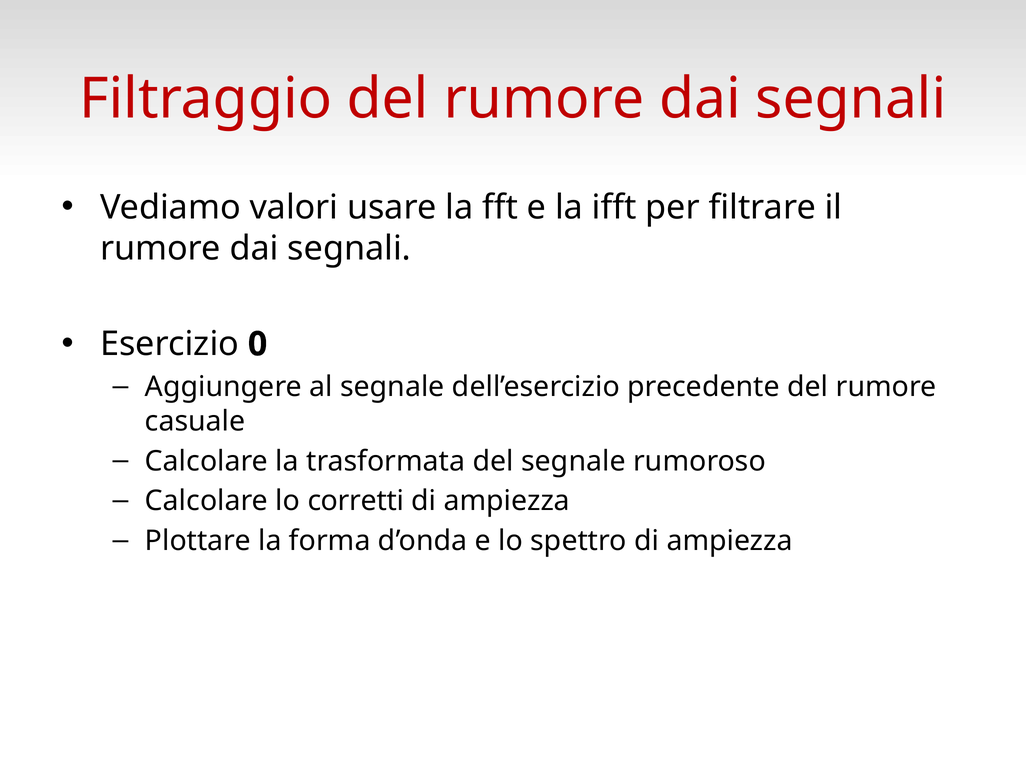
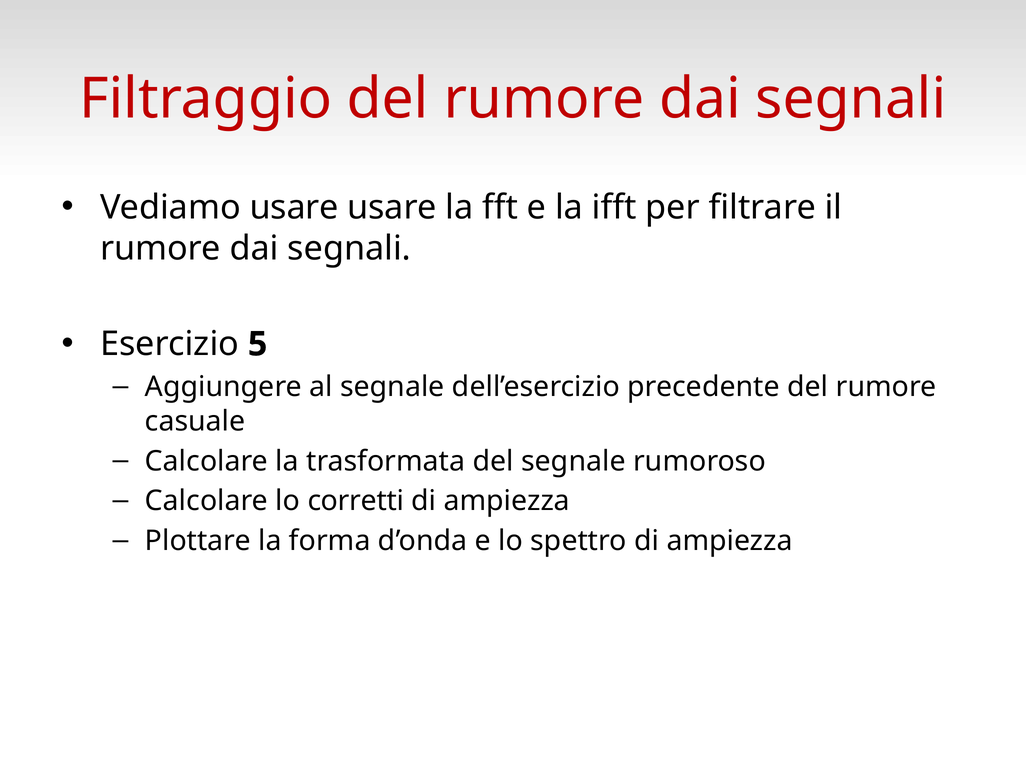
Vediamo valori: valori -> usare
0: 0 -> 5
